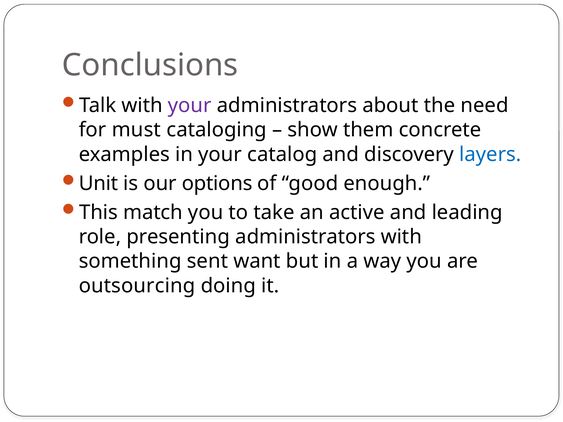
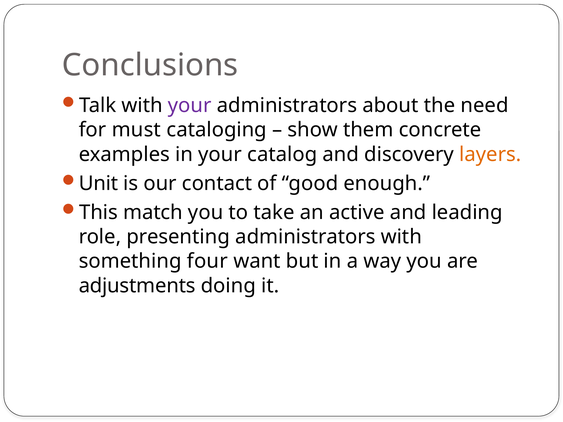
layers colour: blue -> orange
options: options -> contact
sent: sent -> four
outsourcing: outsourcing -> adjustments
